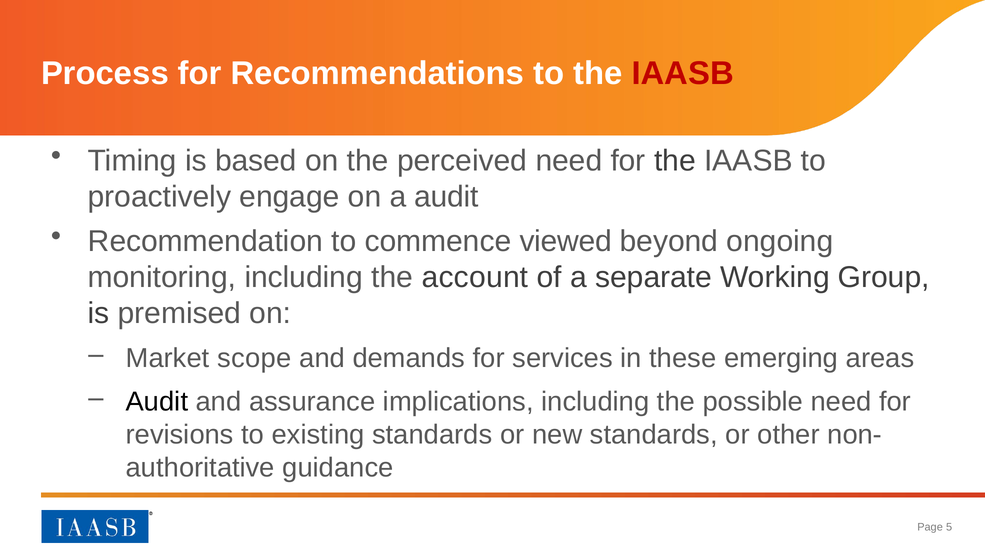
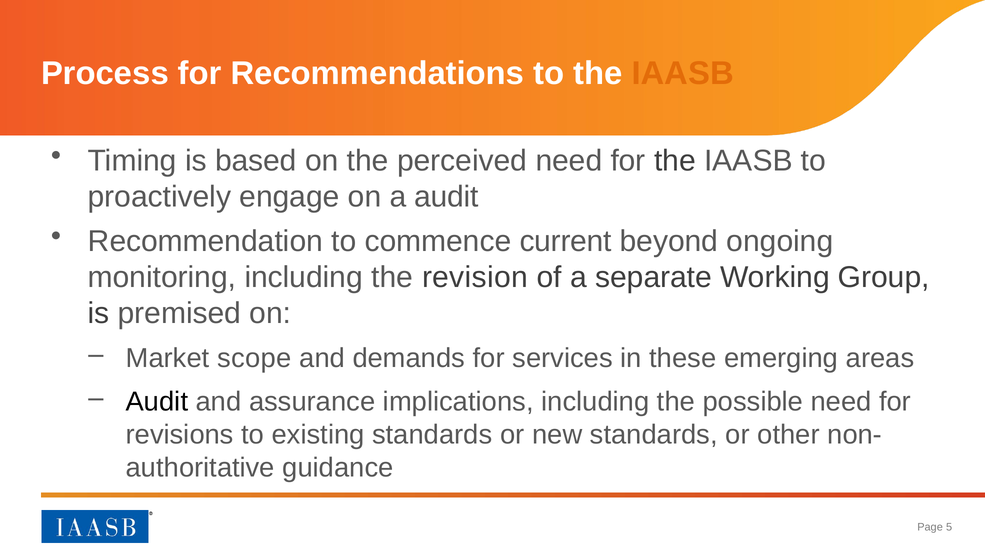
IAASB at (683, 74) colour: red -> orange
viewed: viewed -> current
account: account -> revision
